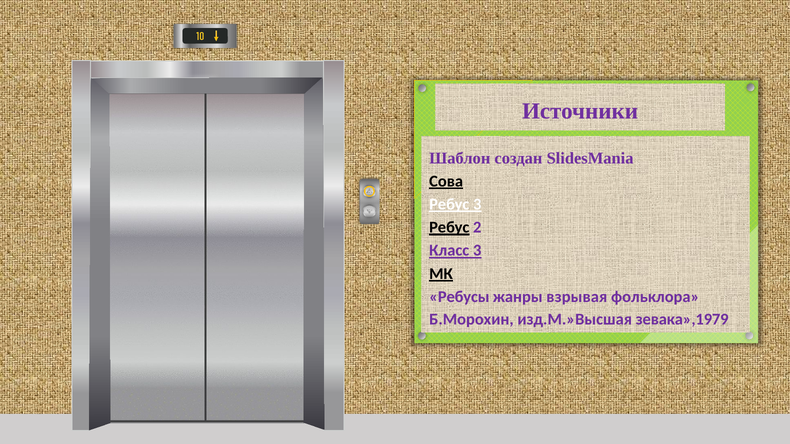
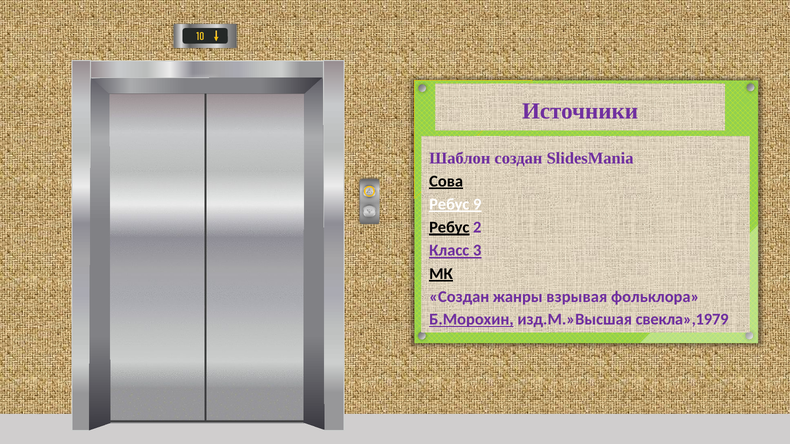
Ребус 3: 3 -> 9
Ребусы at (459, 297): Ребусы -> Создан
Б.Морохин underline: none -> present
зевака»,1979: зевака»,1979 -> свекла»,1979
